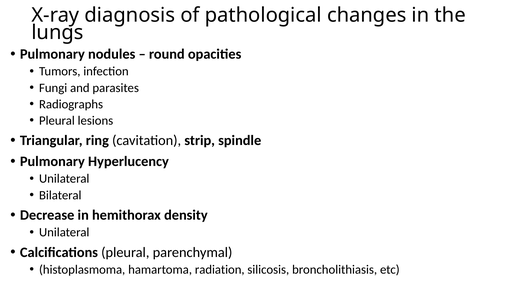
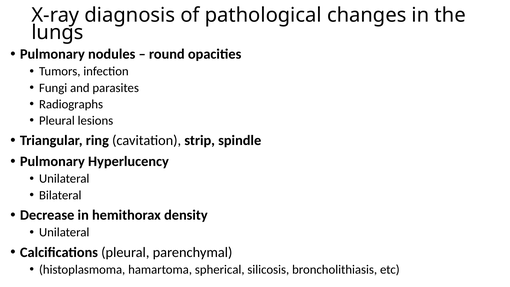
radiation: radiation -> spherical
